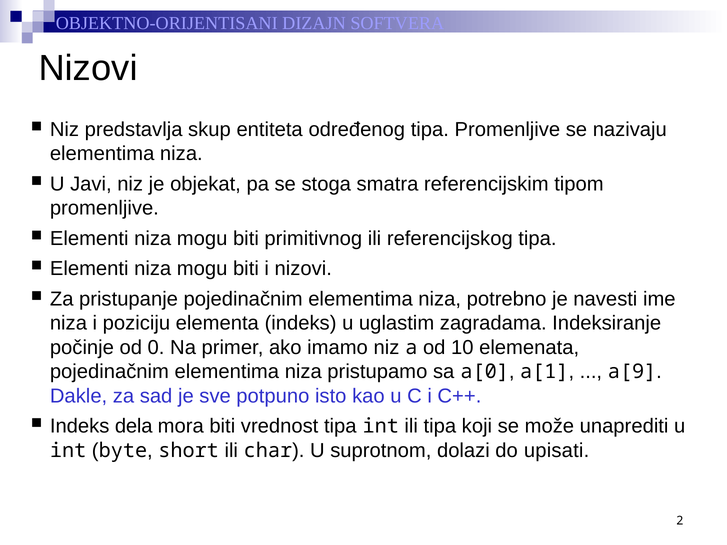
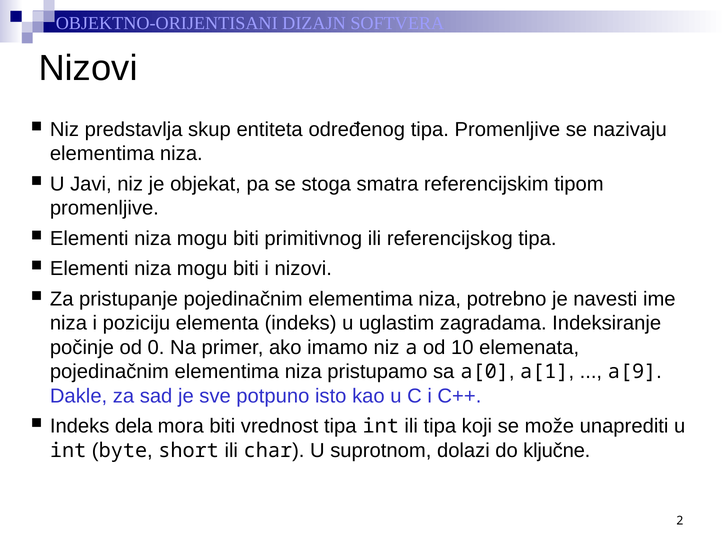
upisati: upisati -> ključne
